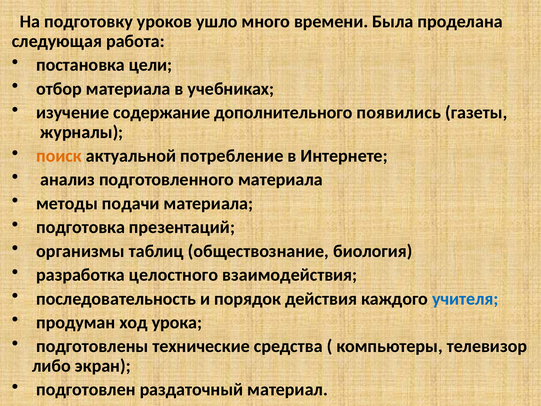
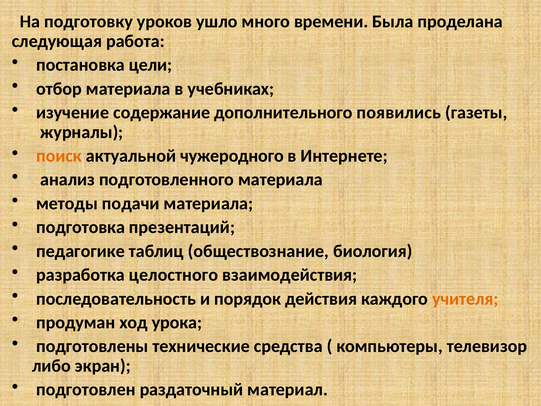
потребление: потребление -> чужеродного
организмы: организмы -> педагогике
учителя colour: blue -> orange
